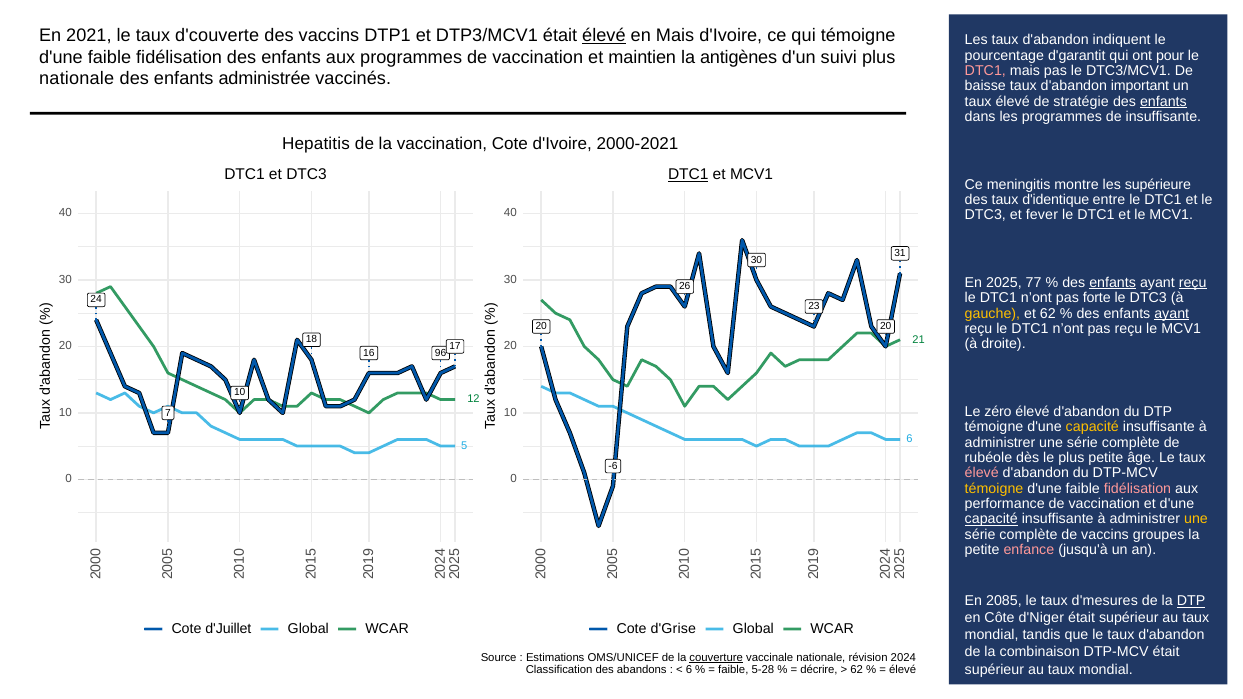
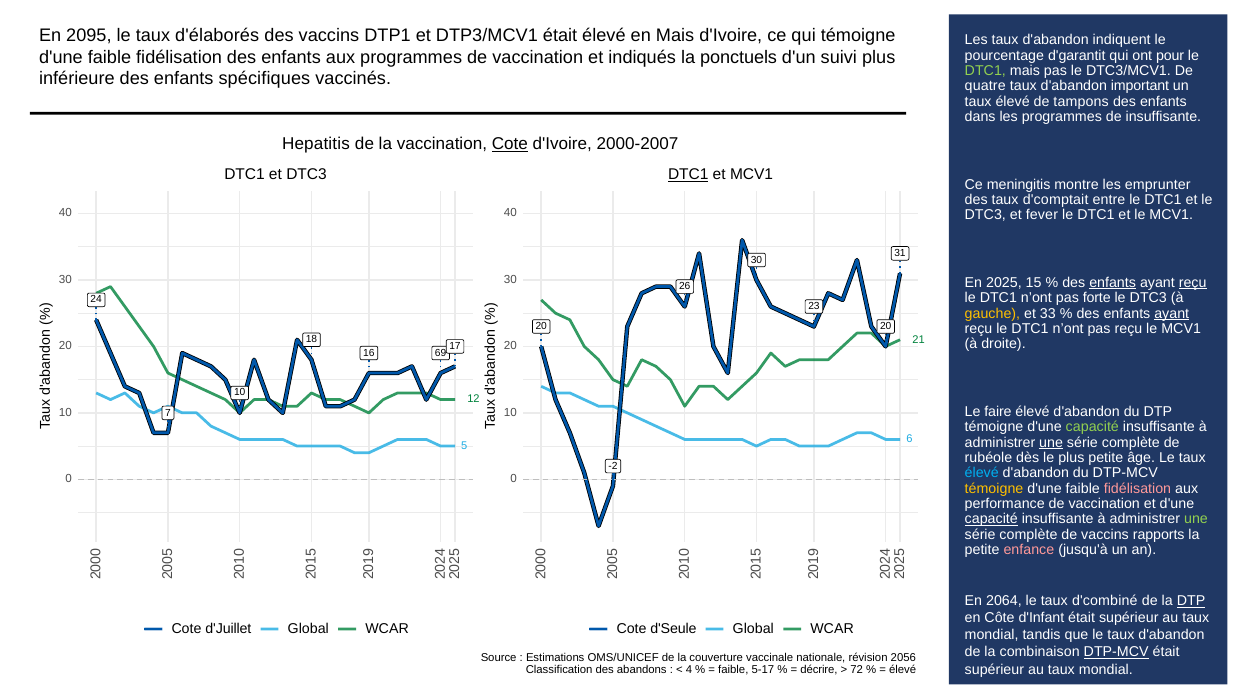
2021: 2021 -> 2095
d'couverte: d'couverte -> d'élaborés
élevé at (604, 35) underline: present -> none
maintien: maintien -> indiqués
antigènes: antigènes -> ponctuels
DTC1 at (985, 71) colour: pink -> light green
nationale at (77, 79): nationale -> inférieure
administrée: administrée -> spécifiques
baisse: baisse -> quatre
stratégie: stratégie -> tampons
enfants at (1163, 102) underline: present -> none
Cote at (510, 144) underline: none -> present
2000-2021: 2000-2021 -> 2000-2007
supérieure: supérieure -> emprunter
d'identique: d'identique -> d'comptait
77: 77 -> 15
et 62: 62 -> 33
96: 96 -> 69
zéro: zéro -> faire
capacité at (1092, 427) colour: yellow -> light green
une at (1051, 442) underline: none -> present
-6: -6 -> -2
élevé at (982, 473) colour: pink -> light blue
une at (1196, 519) colour: yellow -> light green
groupes: groupes -> rapports
2085: 2085 -> 2064
d'mesures: d'mesures -> d'combiné
d'Niger: d'Niger -> d'Infant
d'Grise: d'Grise -> d'Seule
DTP-MCV at (1116, 652) underline: none -> present
couverture underline: present -> none
2024: 2024 -> 2056
6 at (689, 669): 6 -> 4
5-28: 5-28 -> 5-17
62 at (857, 669): 62 -> 72
